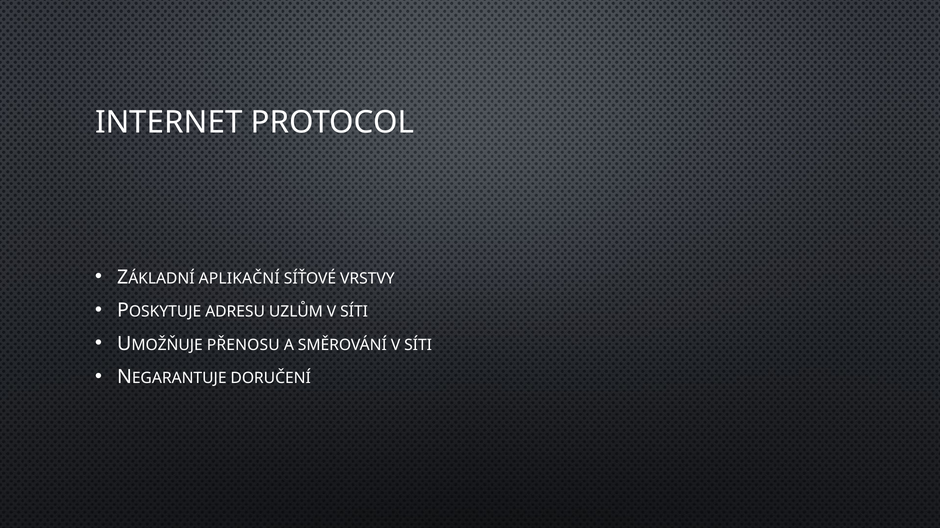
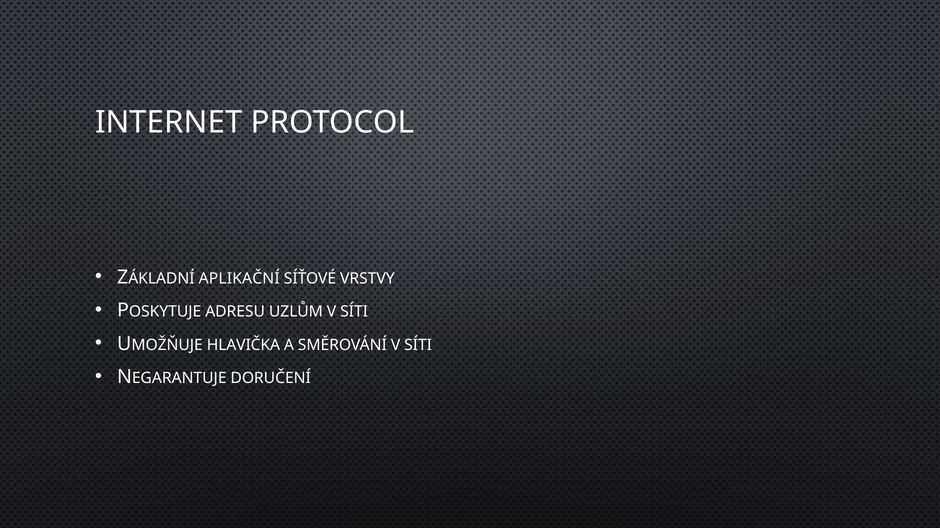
PŘENOSU: PŘENOSU -> HLAVIČKA
